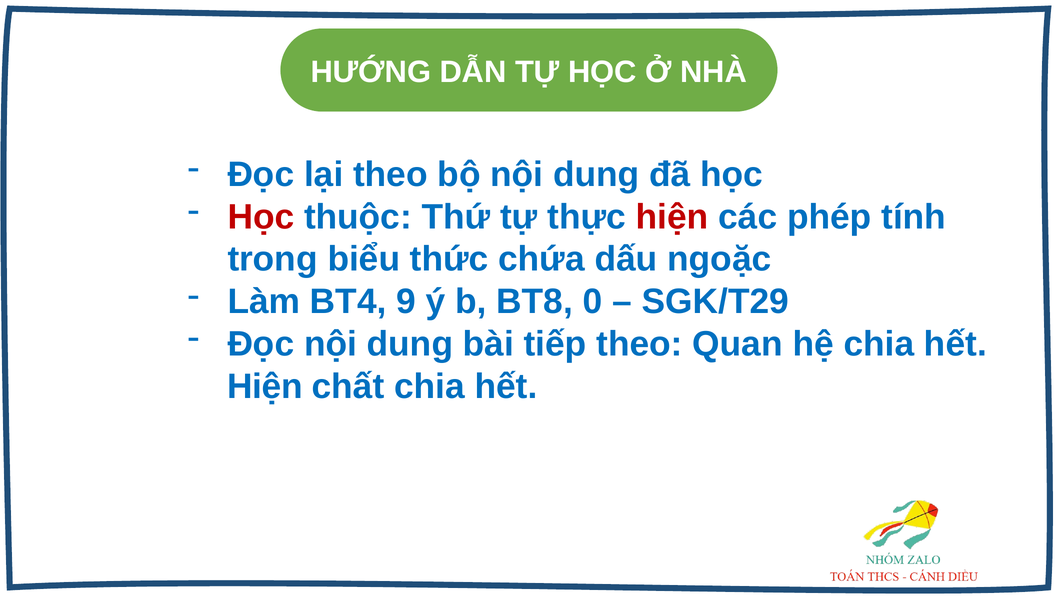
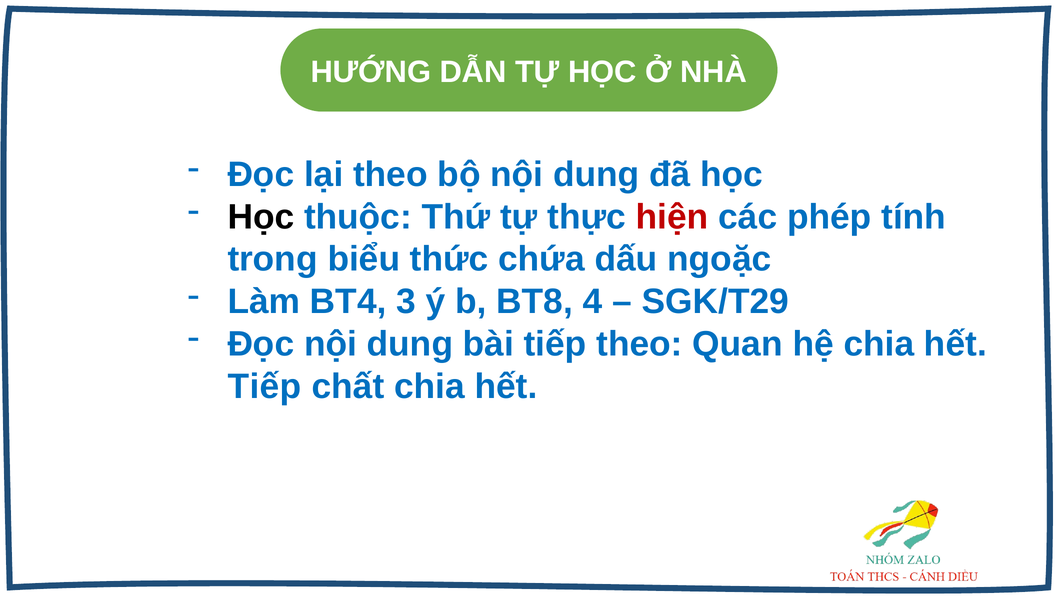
Học at (261, 217) colour: red -> black
9: 9 -> 3
0: 0 -> 4
Hiện at (265, 387): Hiện -> Tiếp
